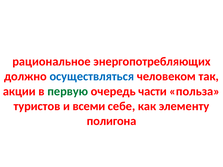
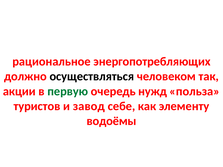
осуществляться colour: blue -> black
части: части -> нужд
всеми: всеми -> завод
полигона: полигона -> водоёмы
